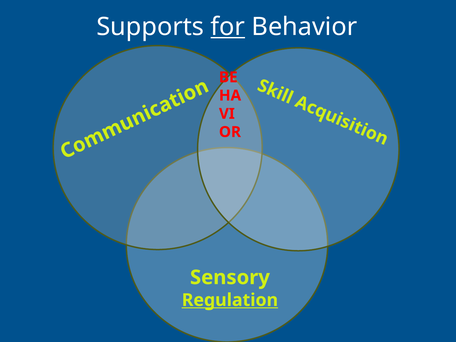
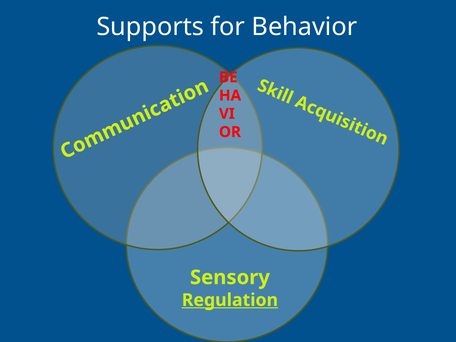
for underline: present -> none
